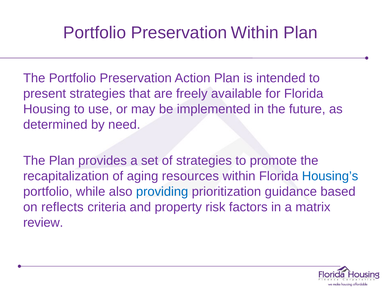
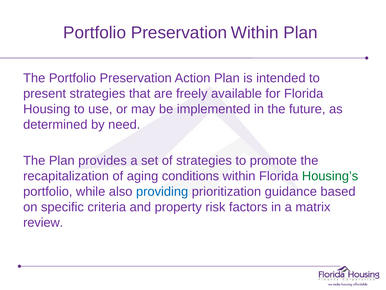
resources: resources -> conditions
Housing’s colour: blue -> green
reflects: reflects -> specific
